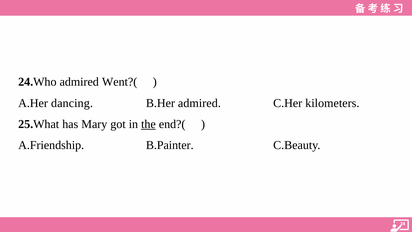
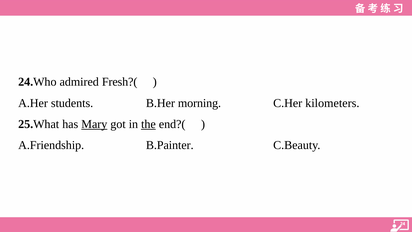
Went?(: Went?( -> Fresh?(
dancing: dancing -> students
B.Her admired: admired -> morning
Mary underline: none -> present
